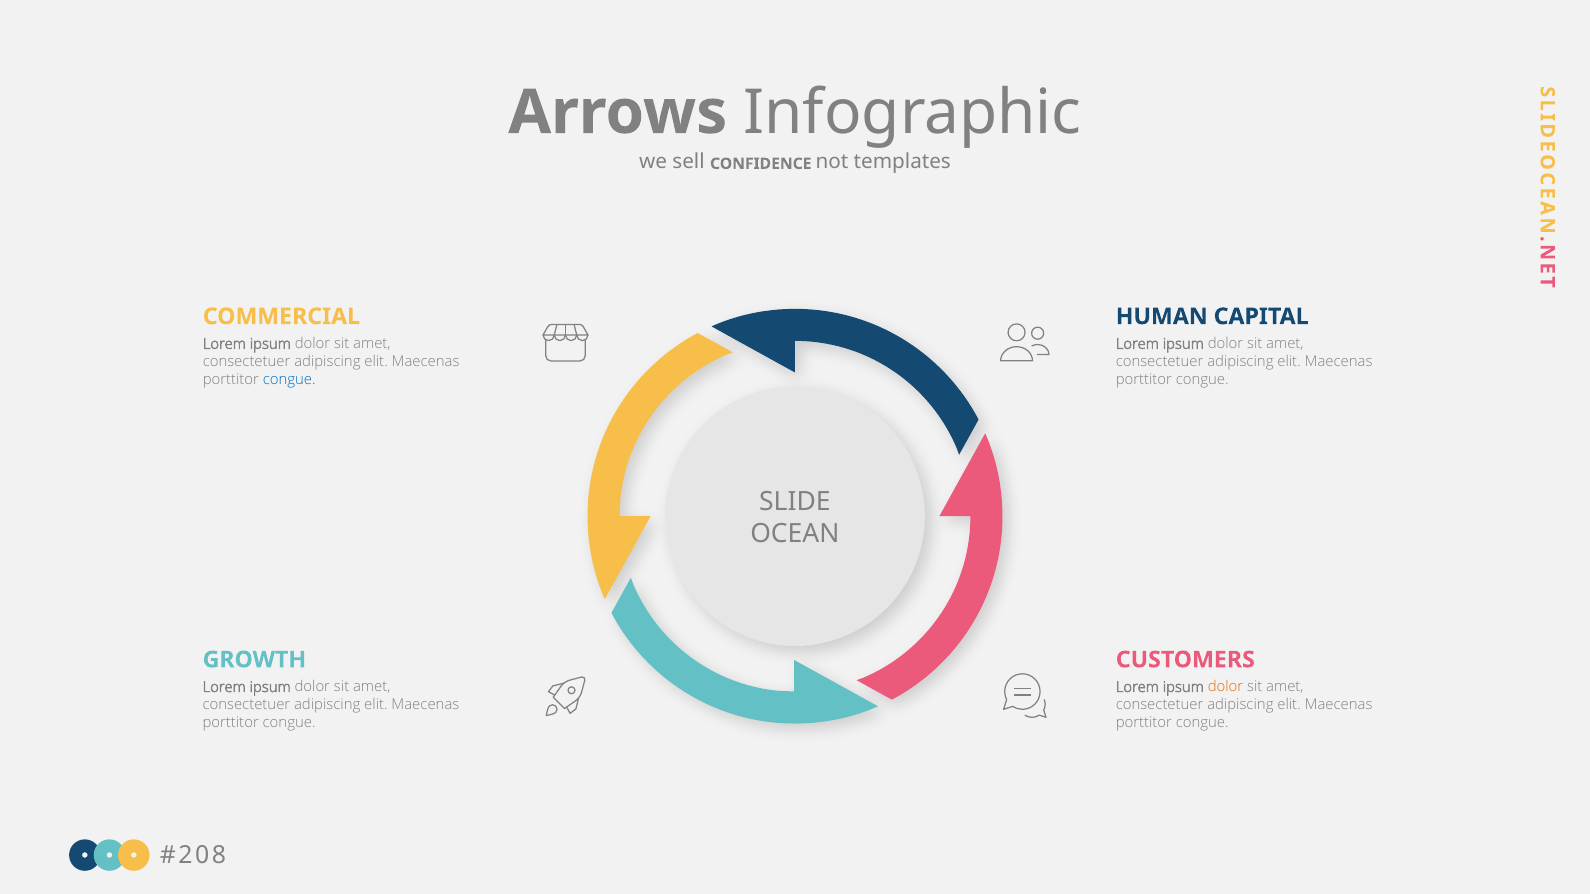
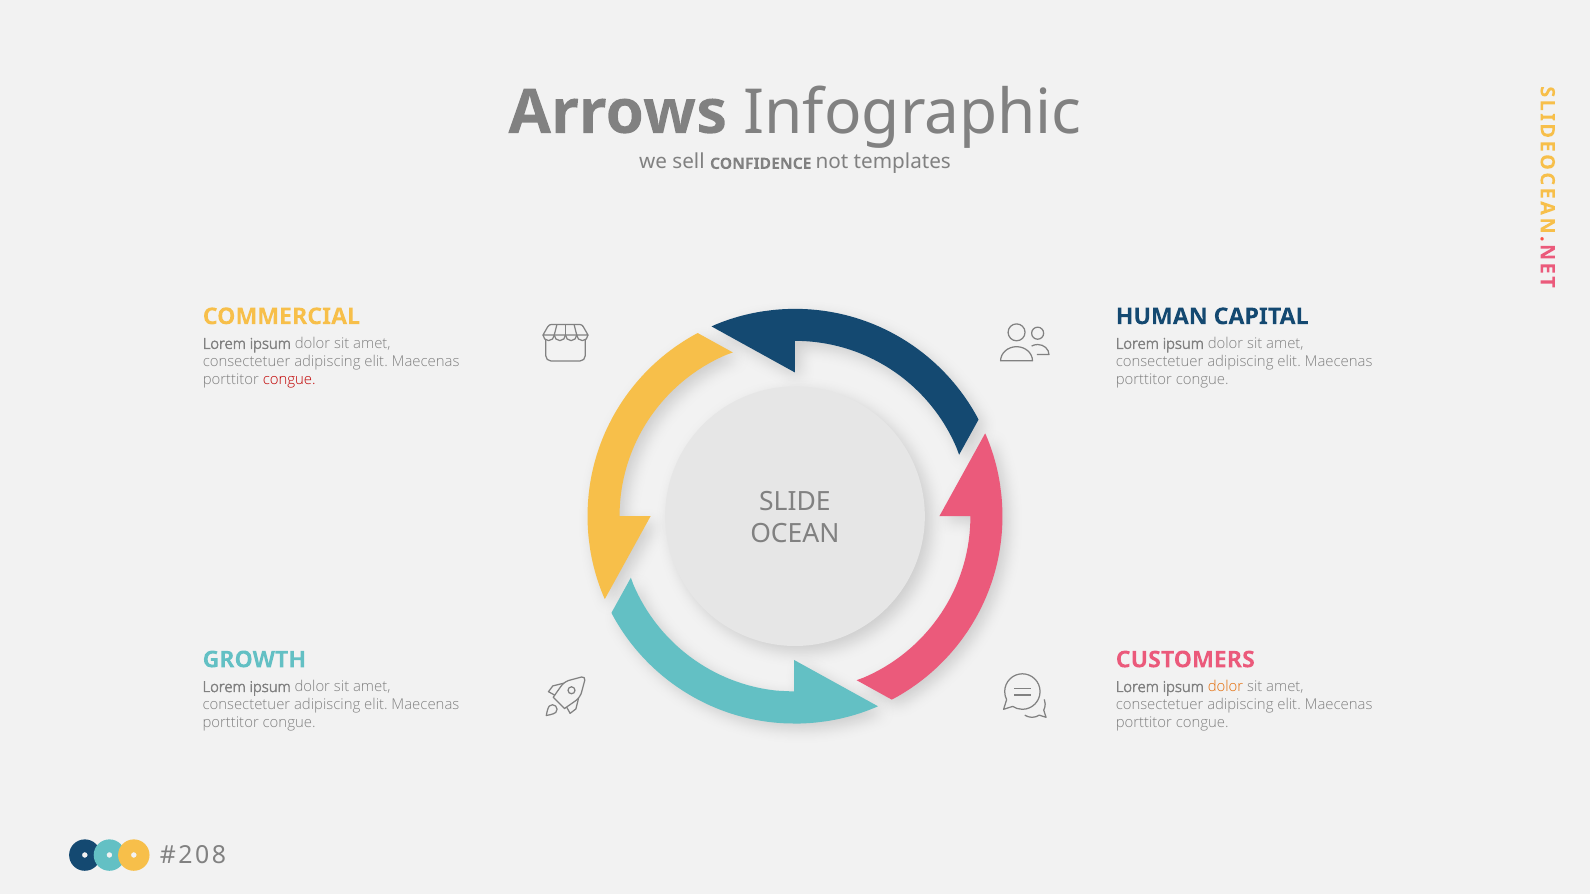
congue at (289, 380) colour: blue -> red
